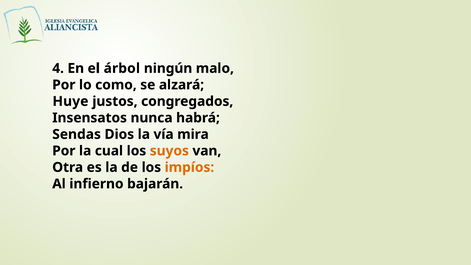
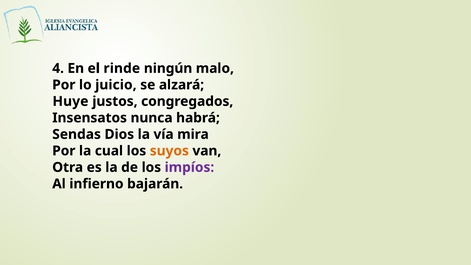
árbol: árbol -> rinde
como: como -> juicio
impíos colour: orange -> purple
